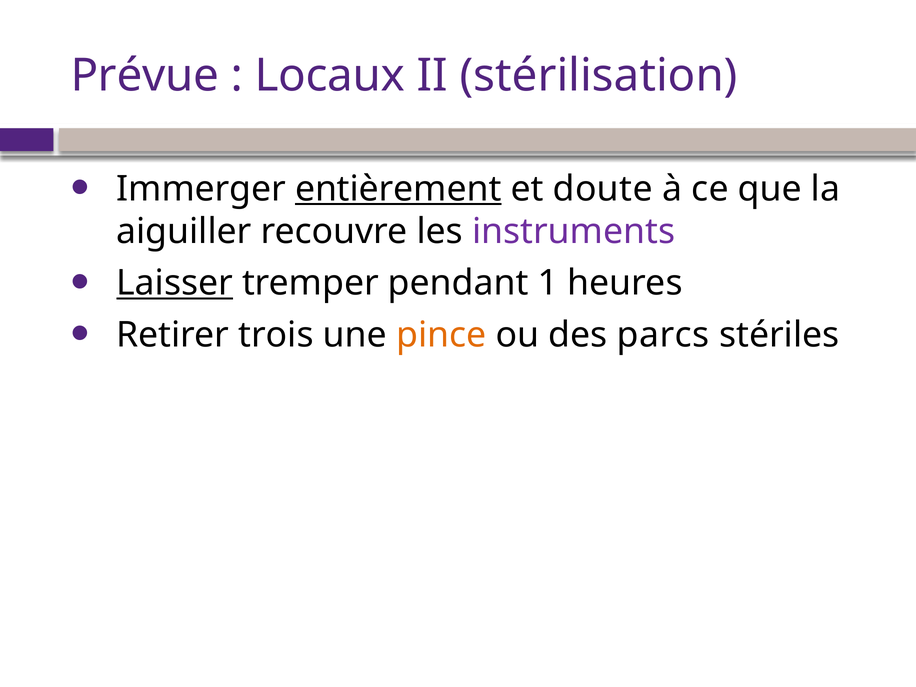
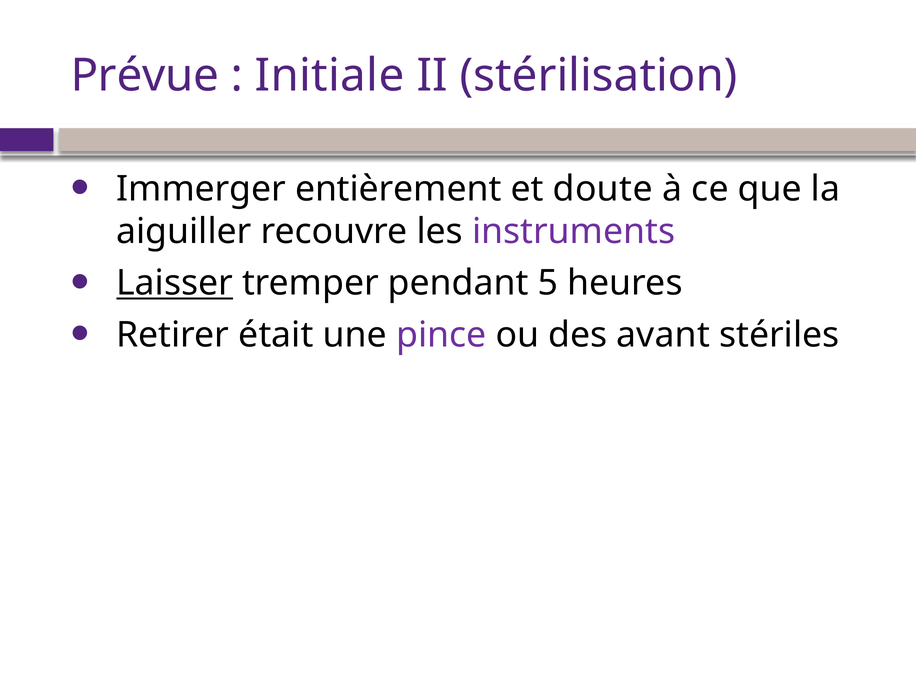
Locaux: Locaux -> Initiale
entièrement underline: present -> none
1: 1 -> 5
trois: trois -> était
pince colour: orange -> purple
parcs: parcs -> avant
